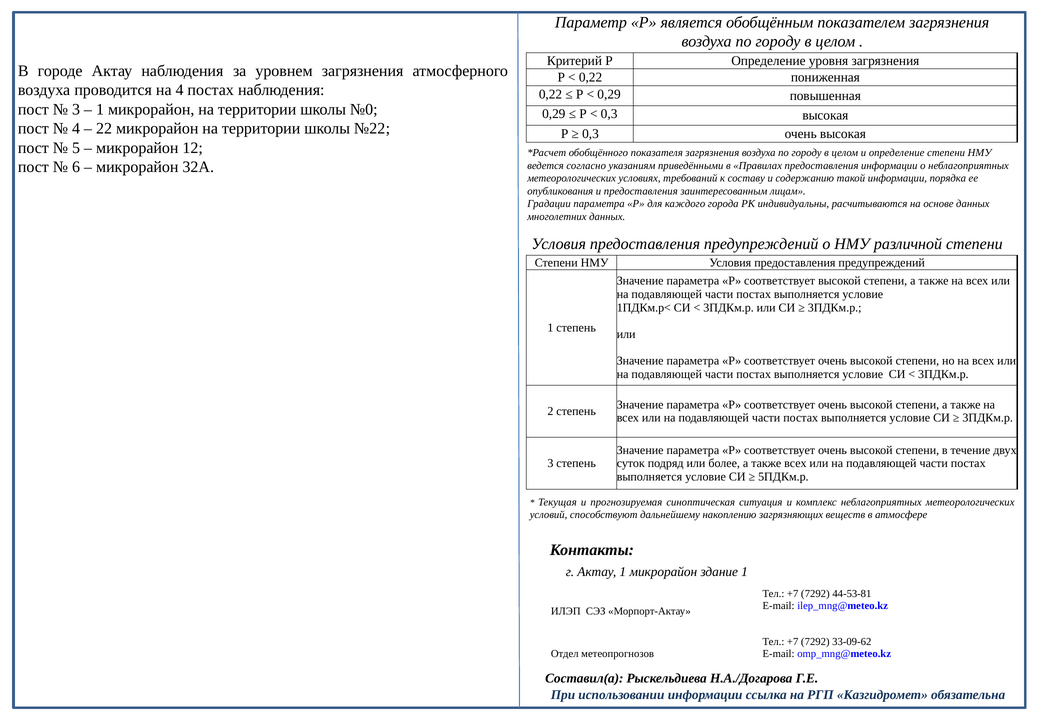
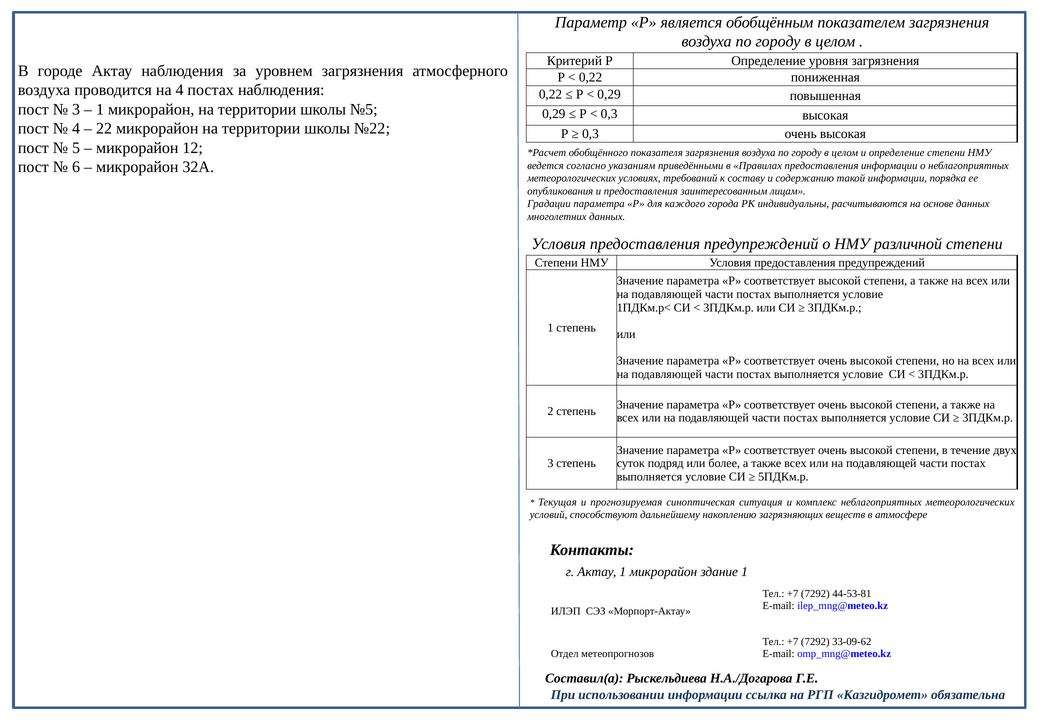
№0: №0 -> №5
